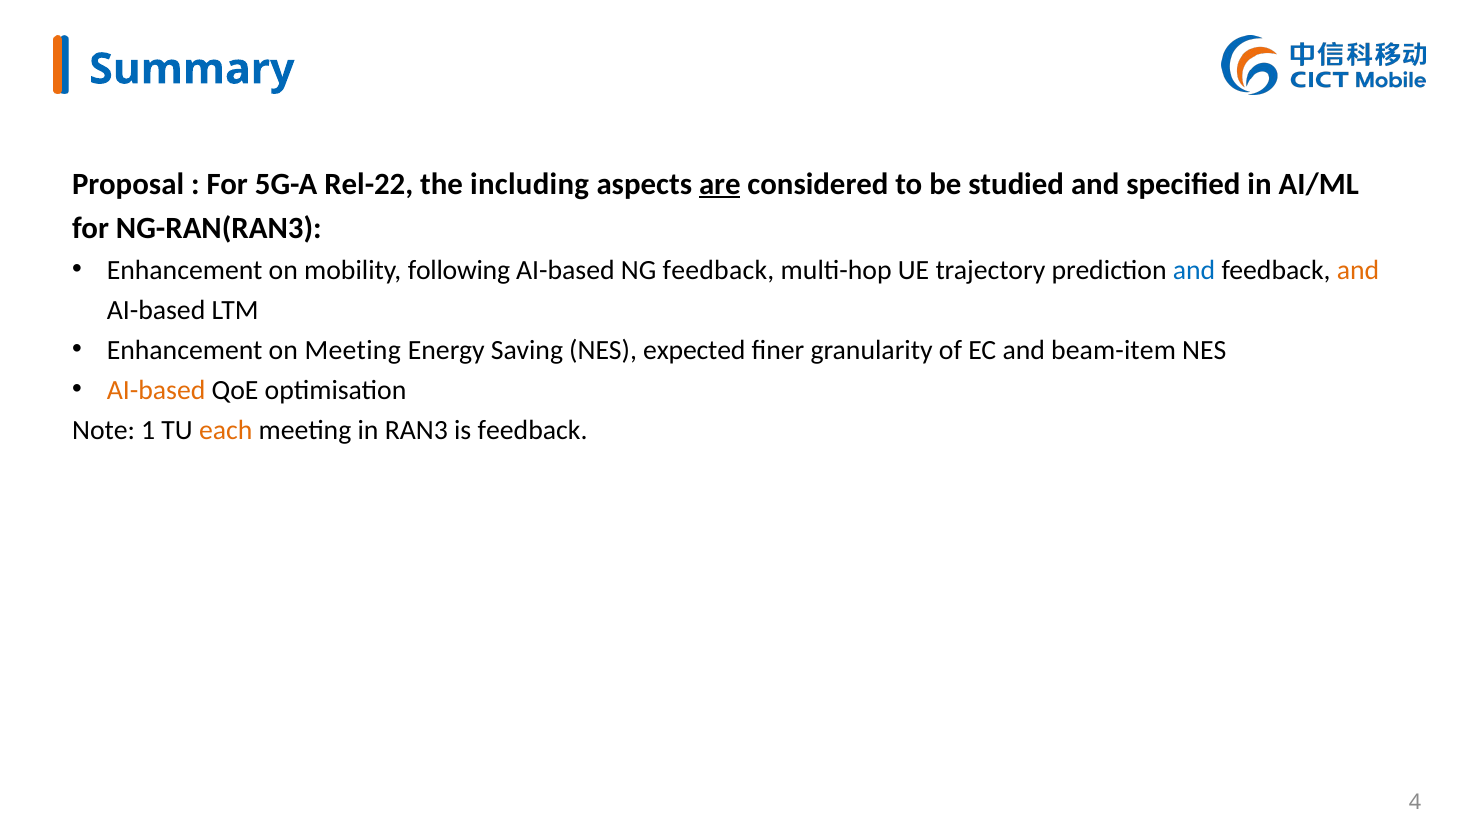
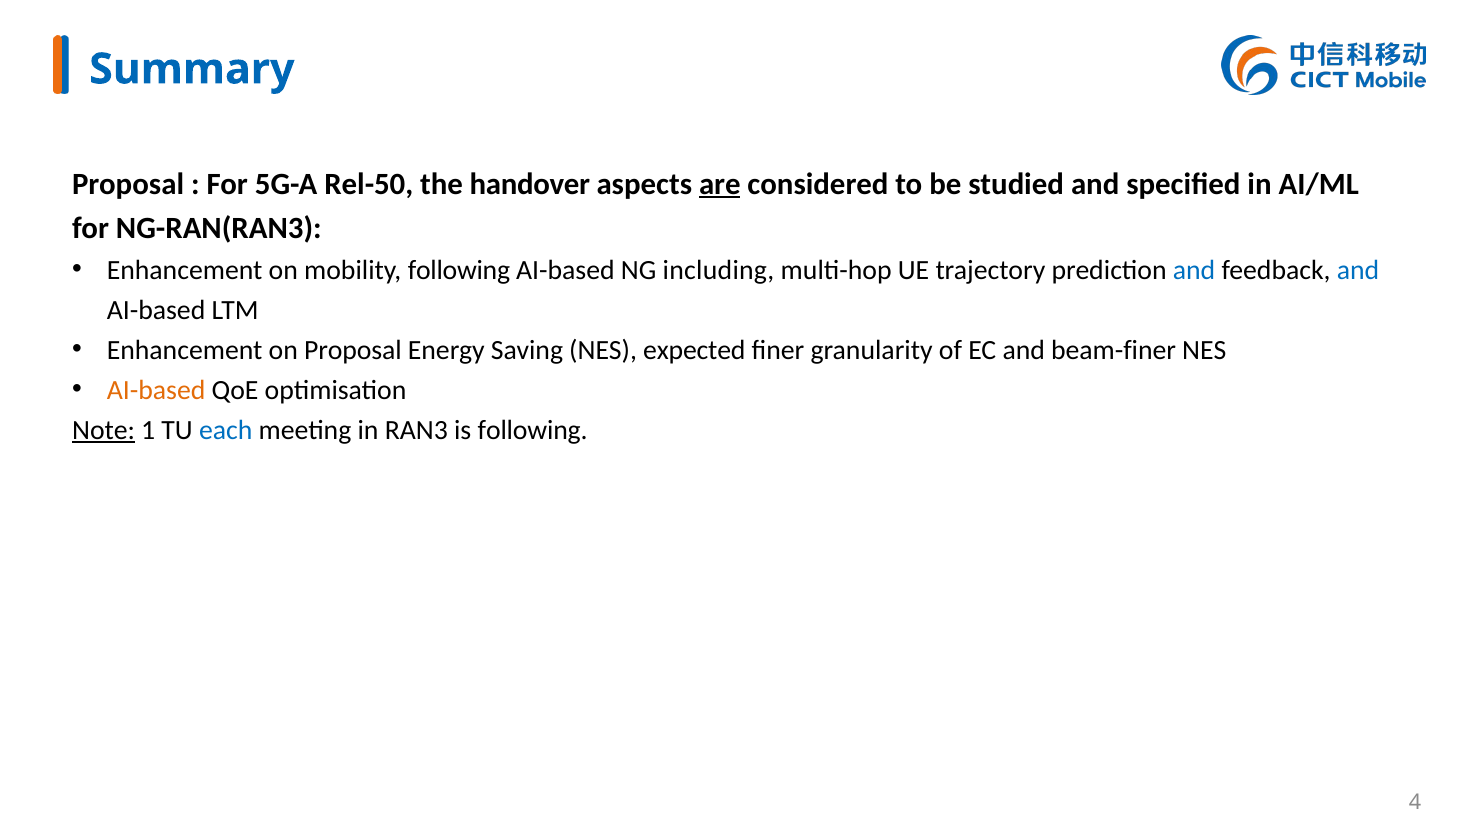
Rel-22: Rel-22 -> Rel-50
including: including -> handover
NG feedback: feedback -> including
and at (1358, 270) colour: orange -> blue
on Meeting: Meeting -> Proposal
beam-item: beam-item -> beam-finer
Note underline: none -> present
each colour: orange -> blue
is feedback: feedback -> following
